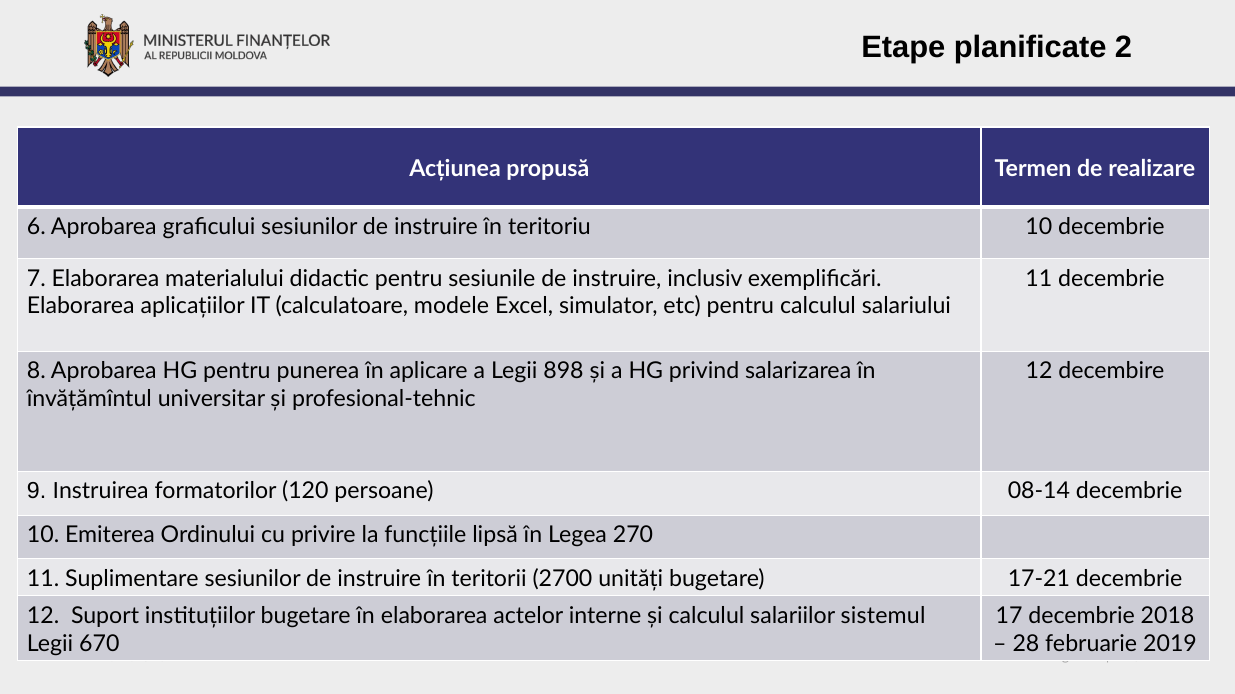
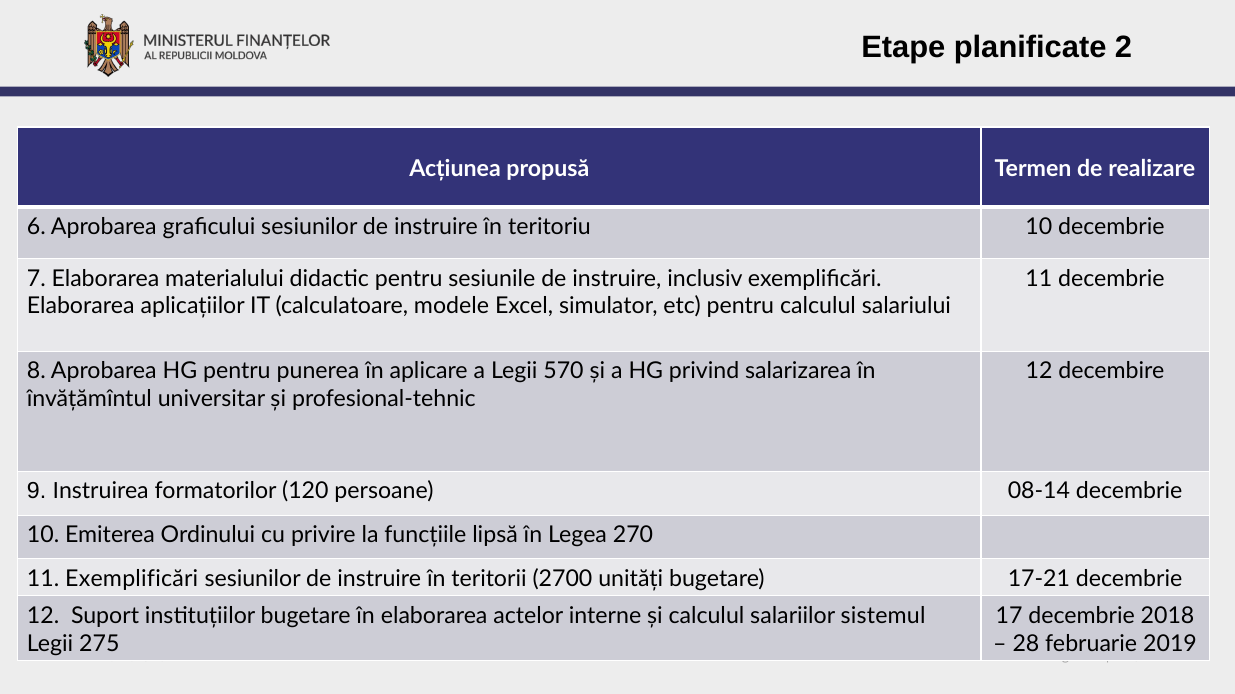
898: 898 -> 570
11 Suplimentare: Suplimentare -> Exemplificări
670: 670 -> 275
